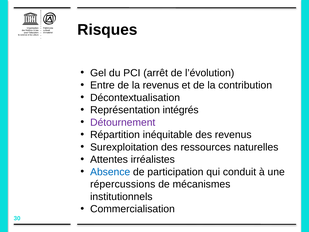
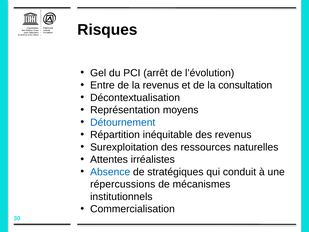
contribution: contribution -> consultation
intégrés: intégrés -> moyens
Détournement colour: purple -> blue
participation: participation -> stratégiques
